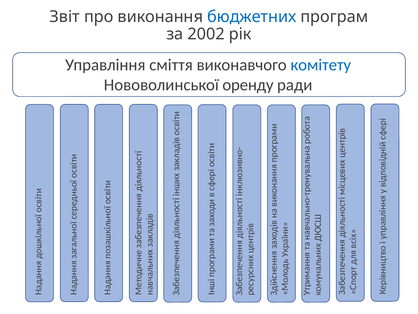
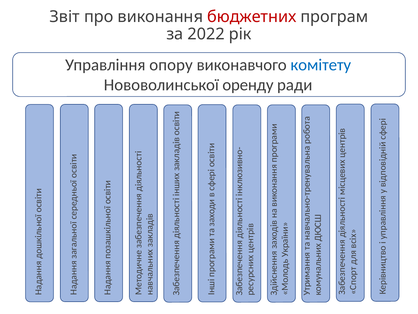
бюджетних colour: blue -> red
2002: 2002 -> 2022
сміття: сміття -> опору
